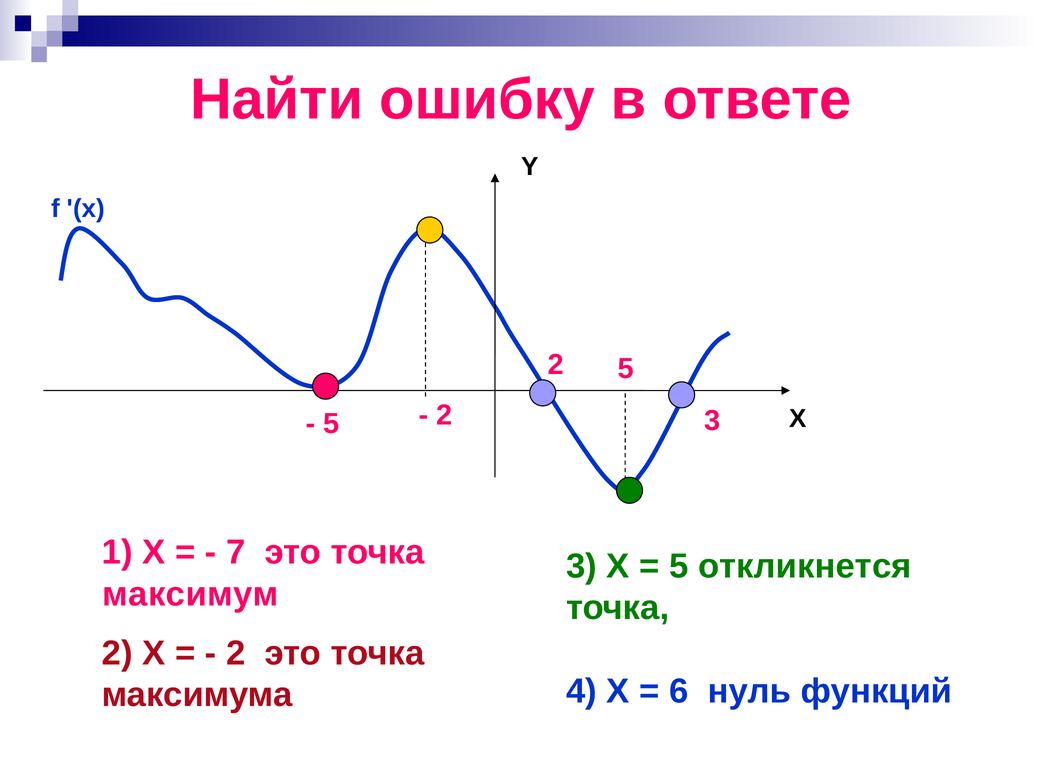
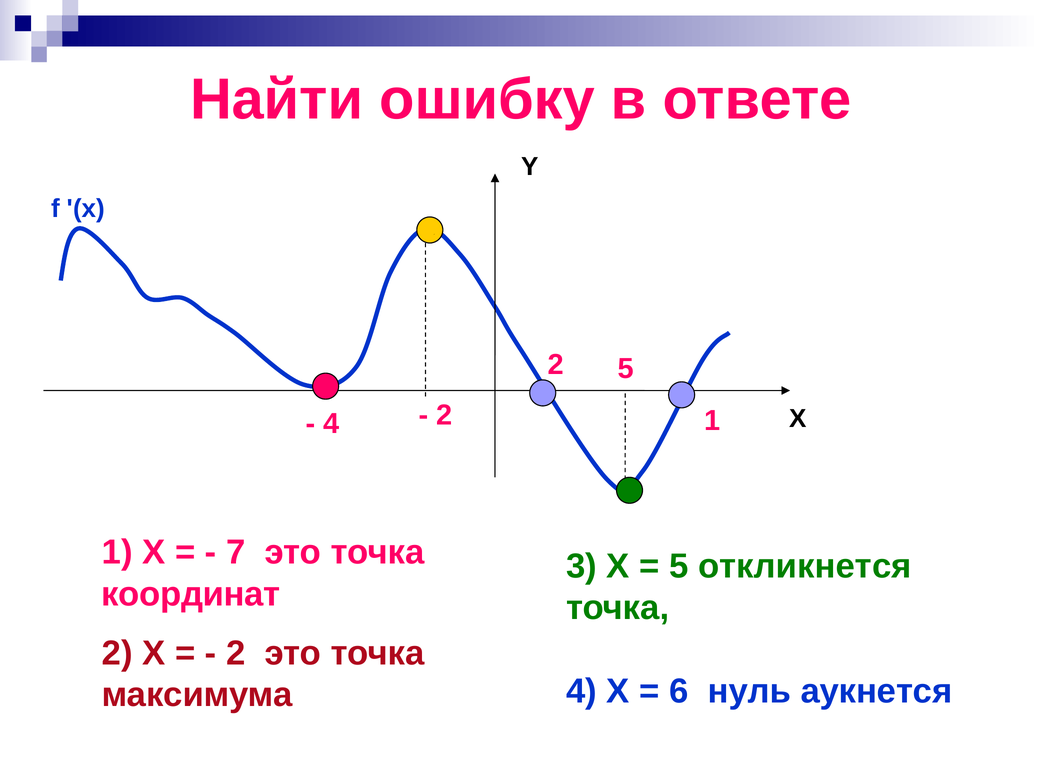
2 3: 3 -> 1
5 at (331, 424): 5 -> 4
максимум: максимум -> координат
функций: функций -> аукнется
